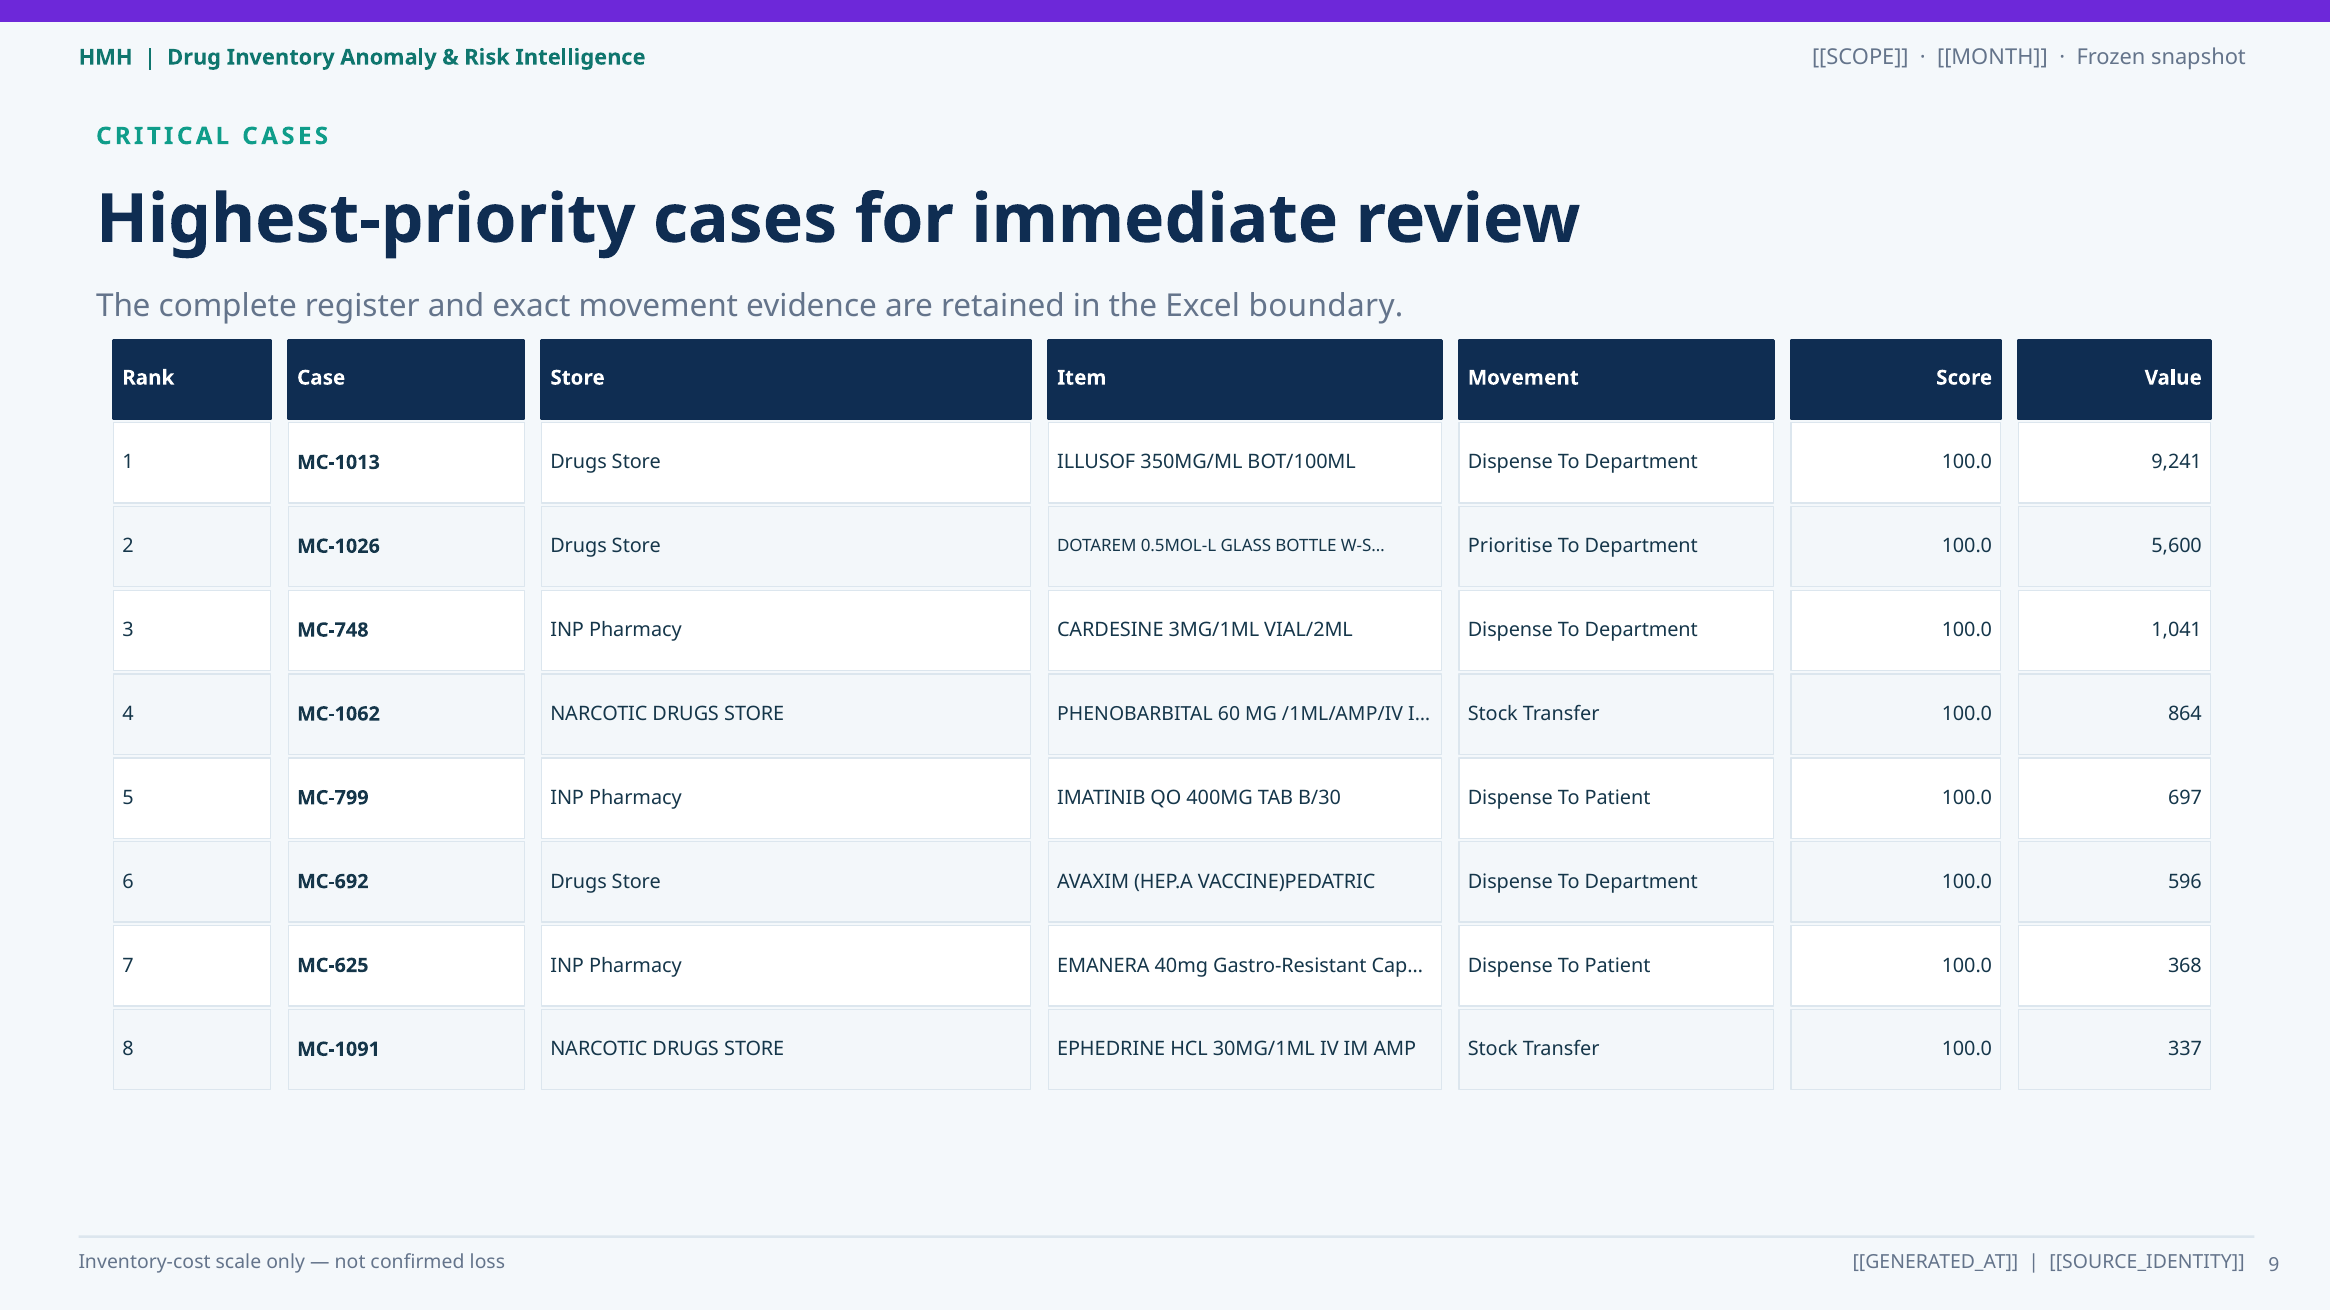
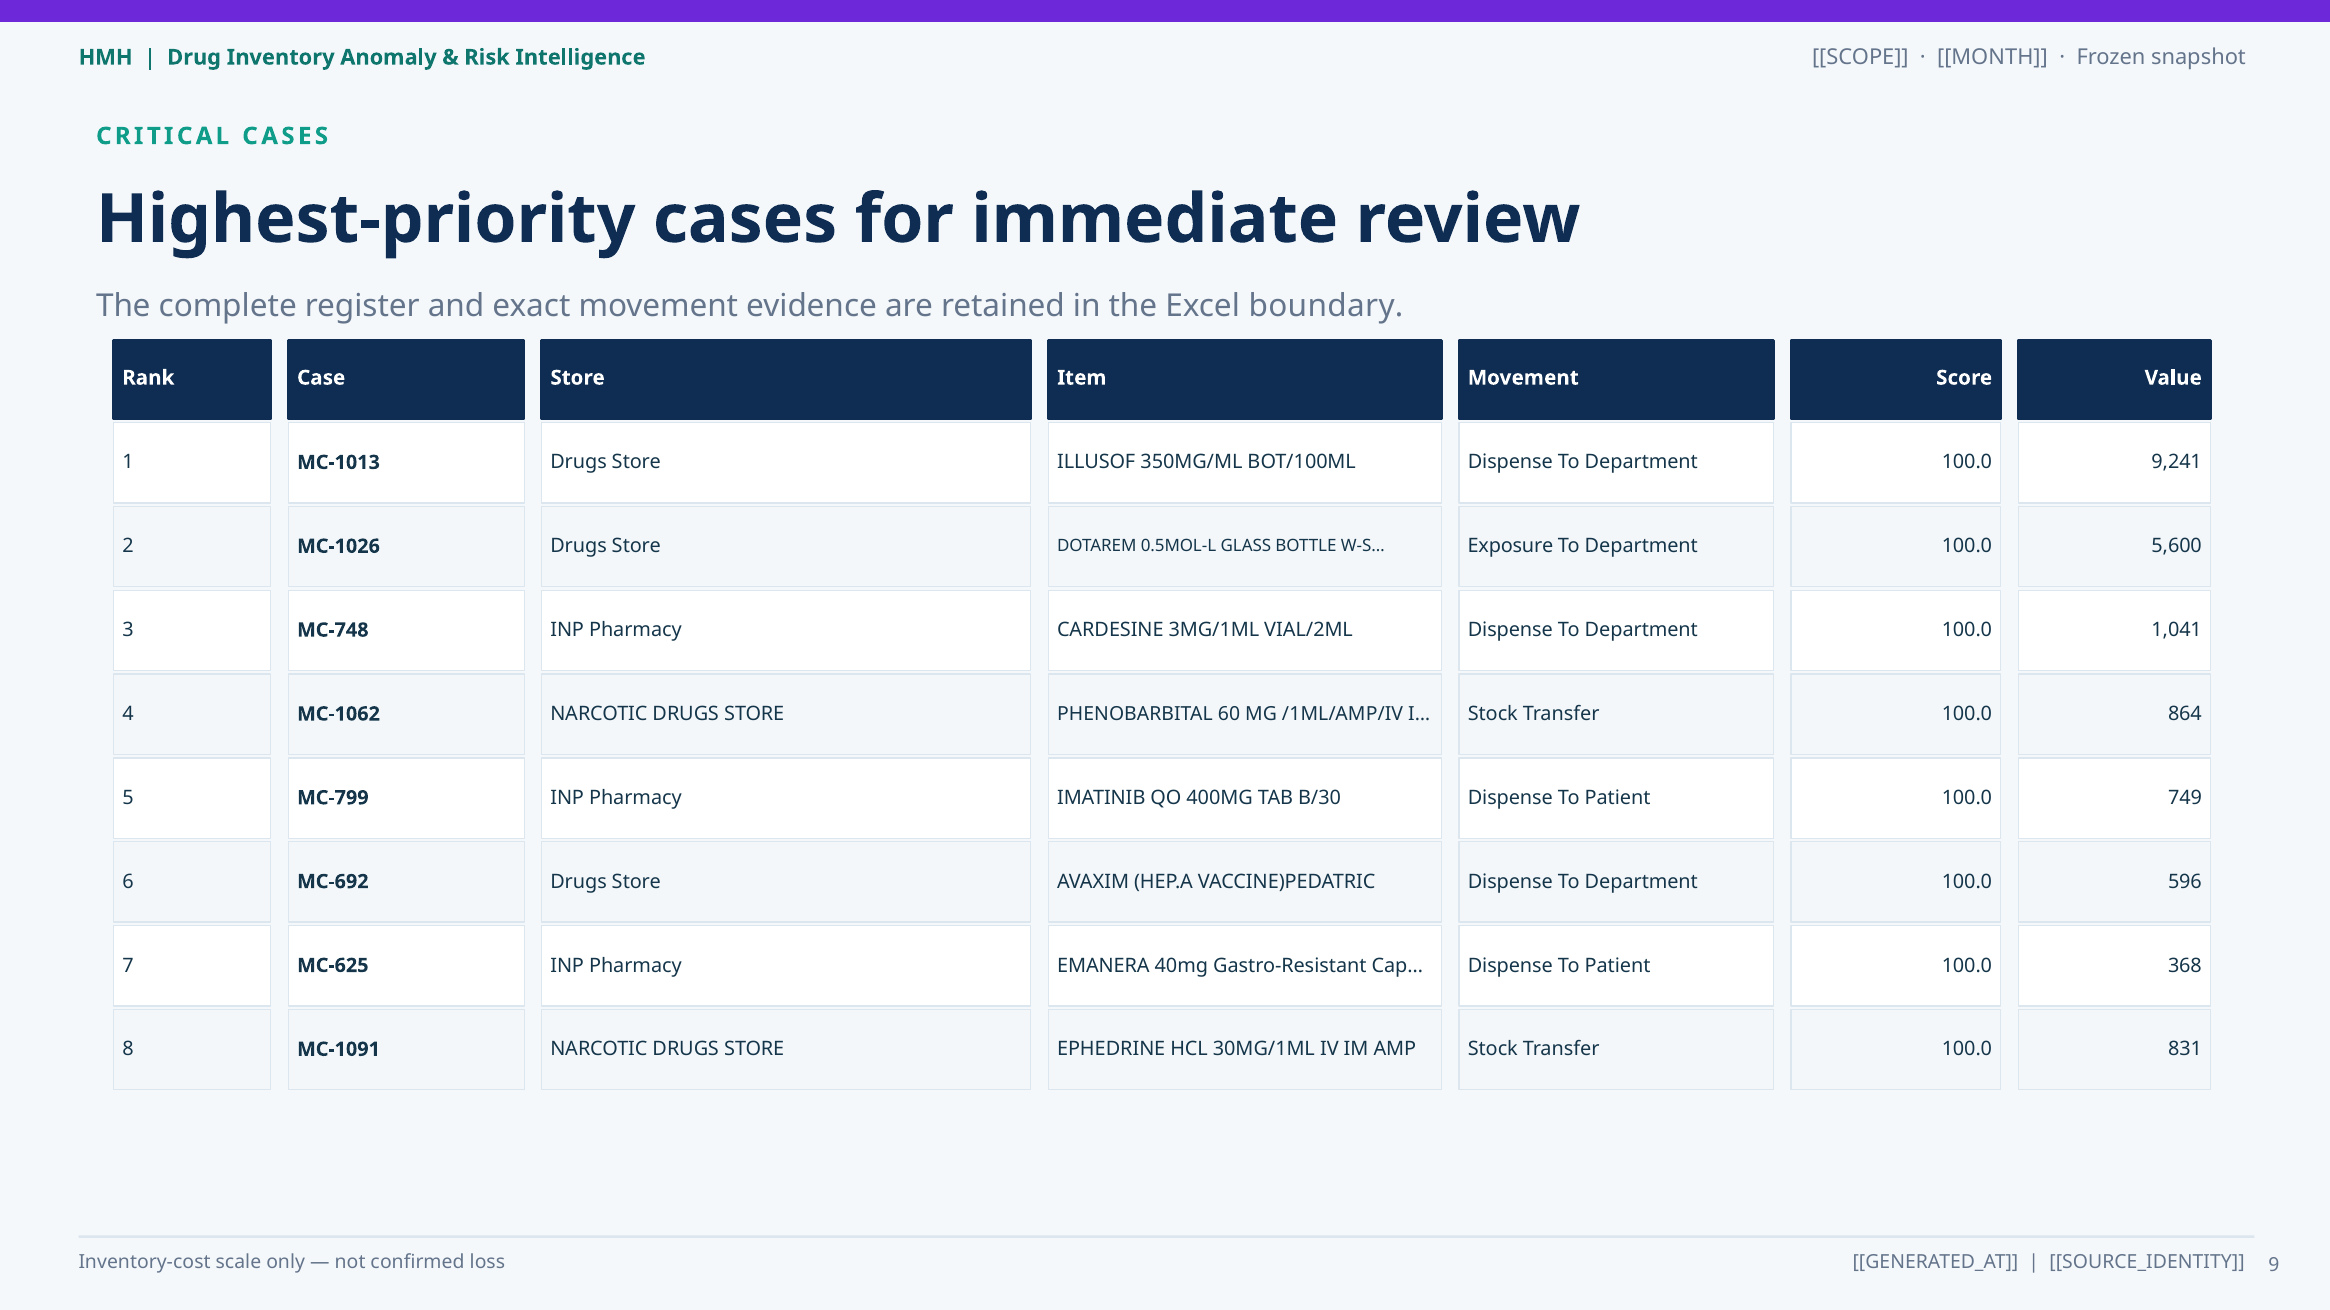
Prioritise: Prioritise -> Exposure
697: 697 -> 749
337: 337 -> 831
